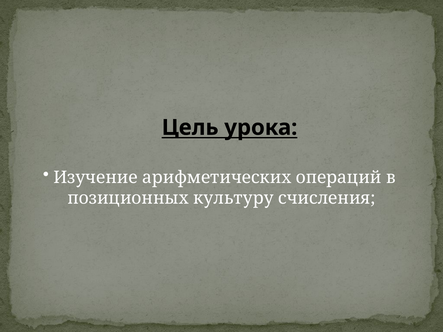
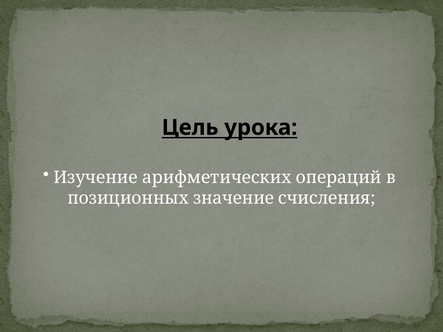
культуру: культуру -> значение
